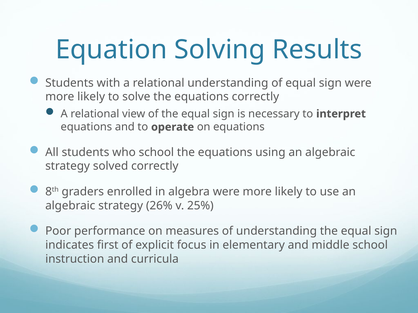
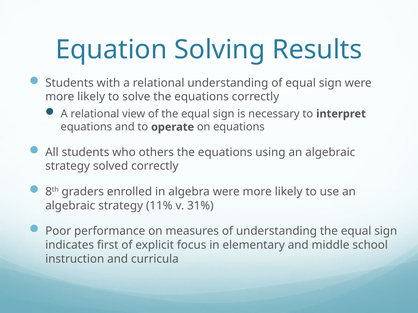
who school: school -> others
26%: 26% -> 11%
25%: 25% -> 31%
